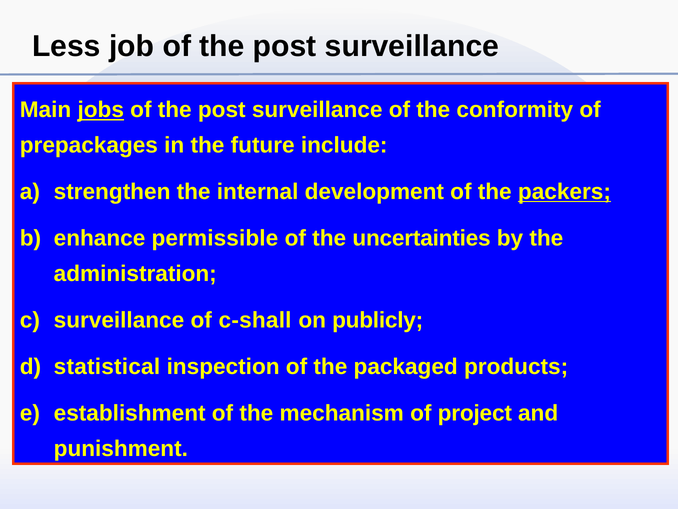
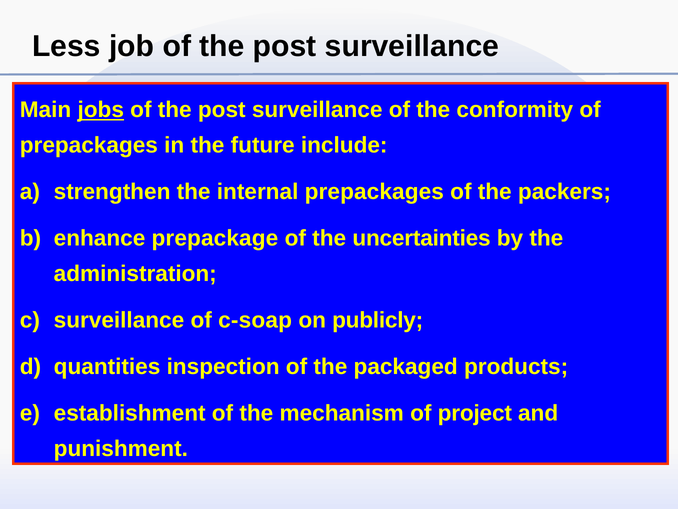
internal development: development -> prepackages
packers underline: present -> none
permissible: permissible -> prepackage
c-shall: c-shall -> c-soap
statistical: statistical -> quantities
